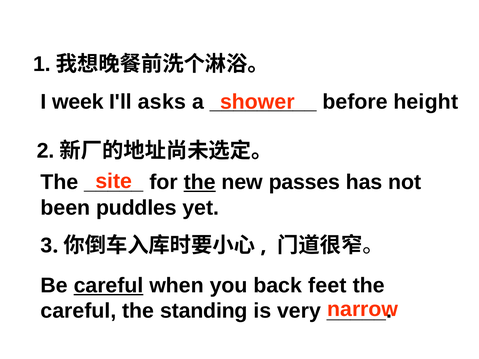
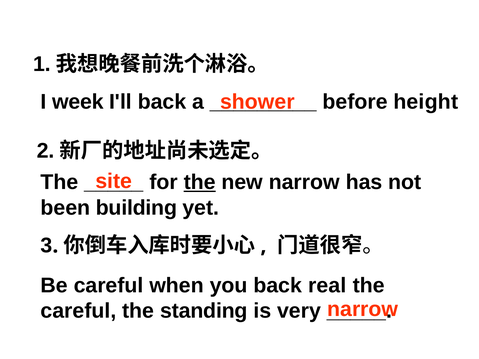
I'll asks: asks -> back
new passes: passes -> narrow
puddles: puddles -> building
careful at (109, 286) underline: present -> none
feet: feet -> real
